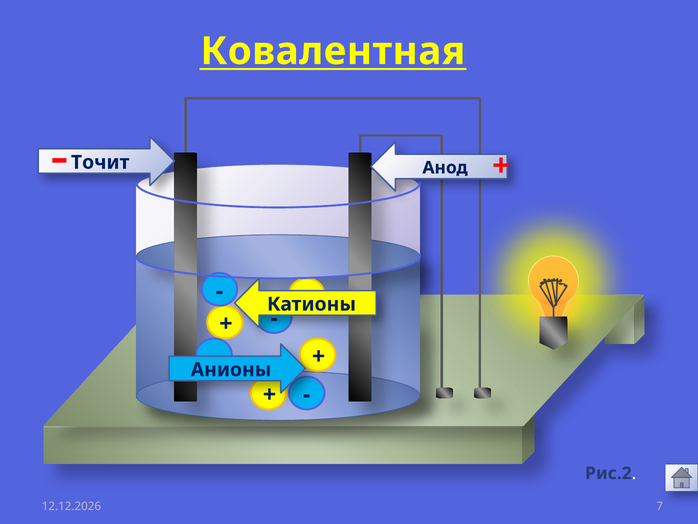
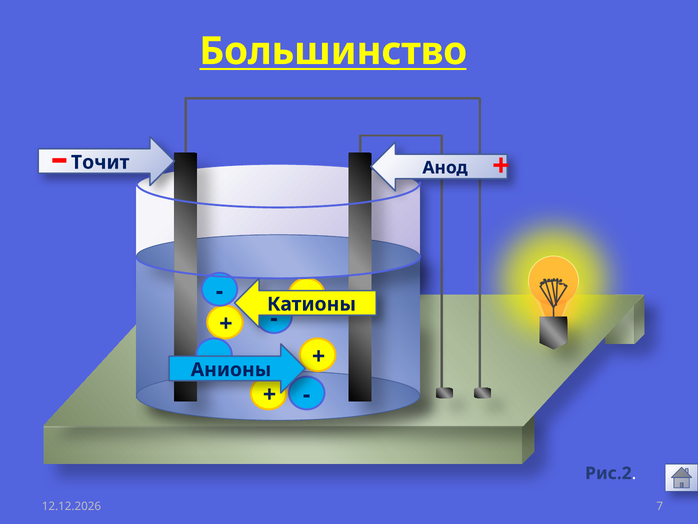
Ковалентная: Ковалентная -> Большинство
